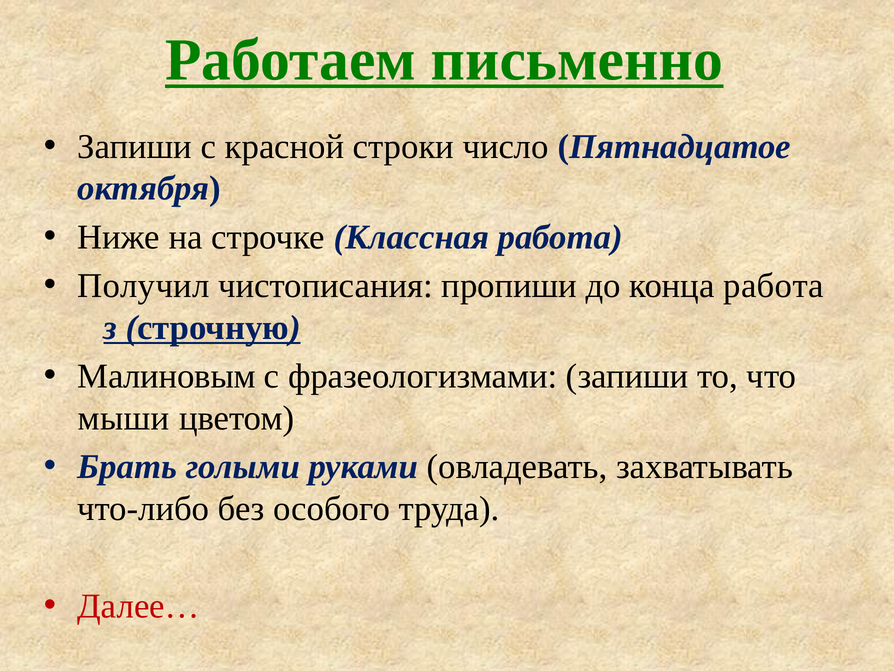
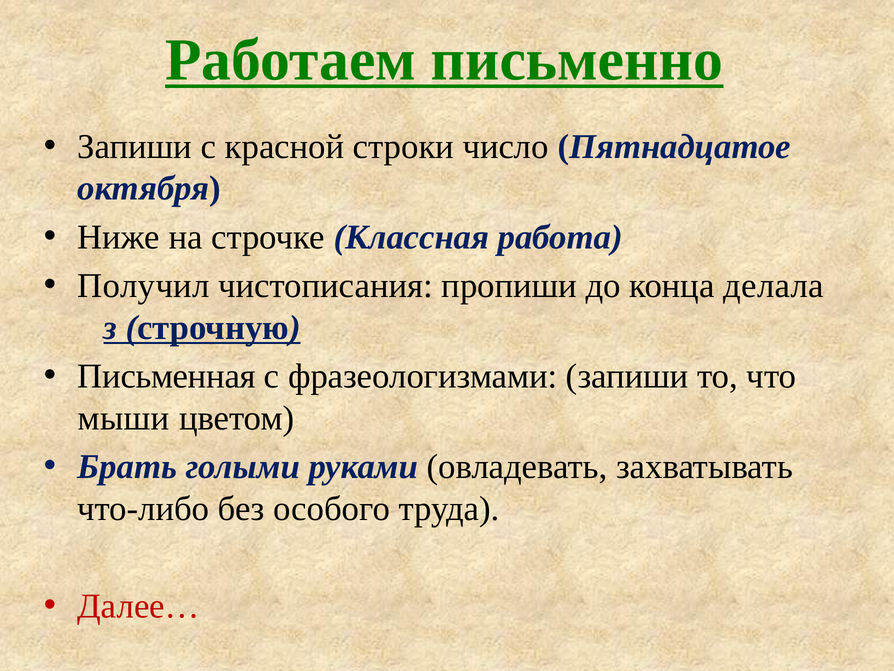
конца работа: работа -> делала
Малиновым: Малиновым -> Письменная
